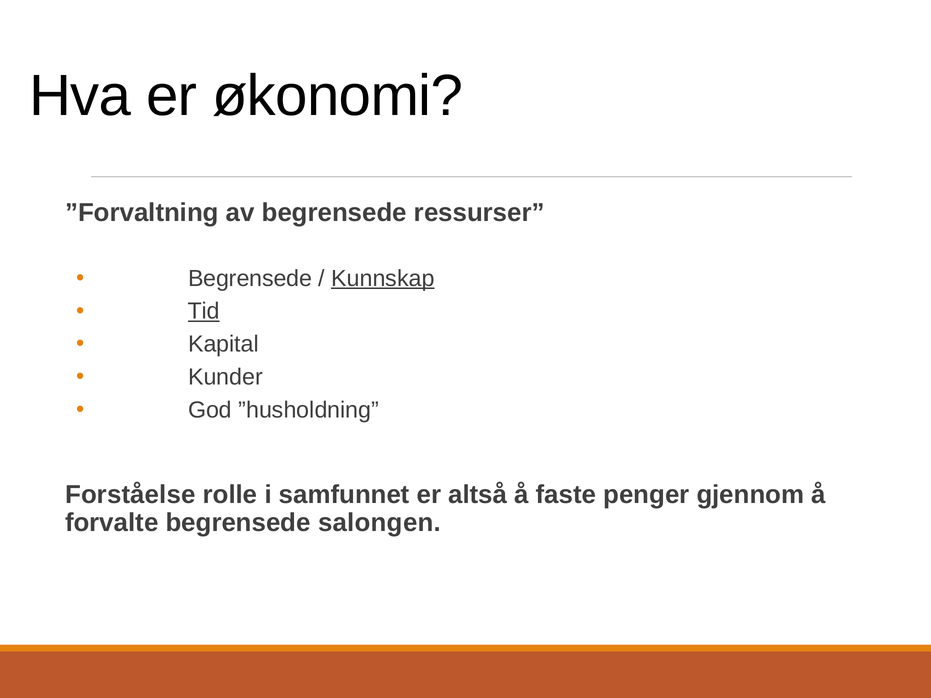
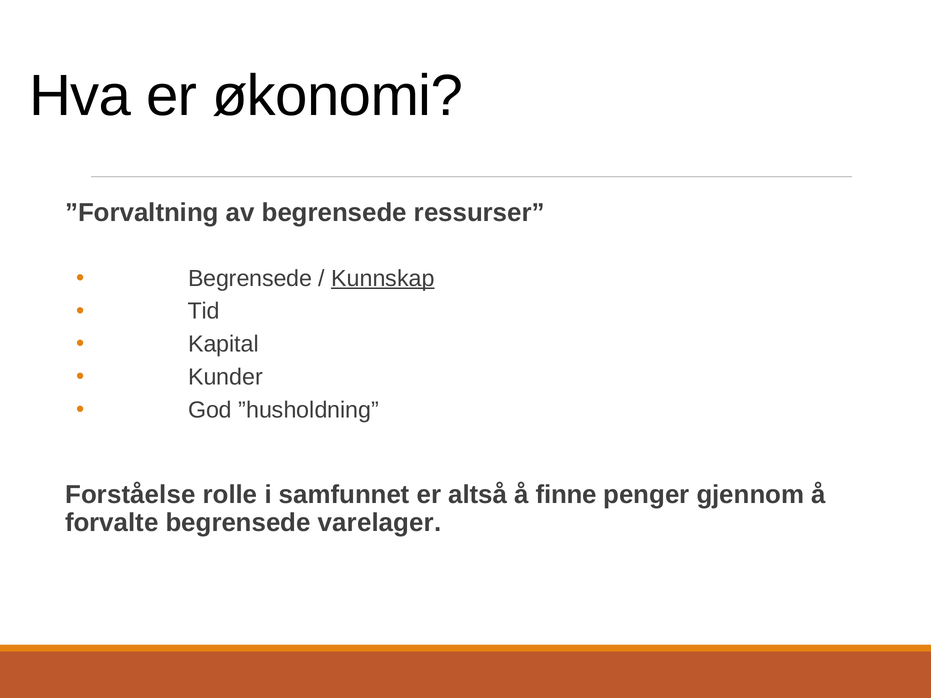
Tid underline: present -> none
faste: faste -> finne
salongen: salongen -> varelager
